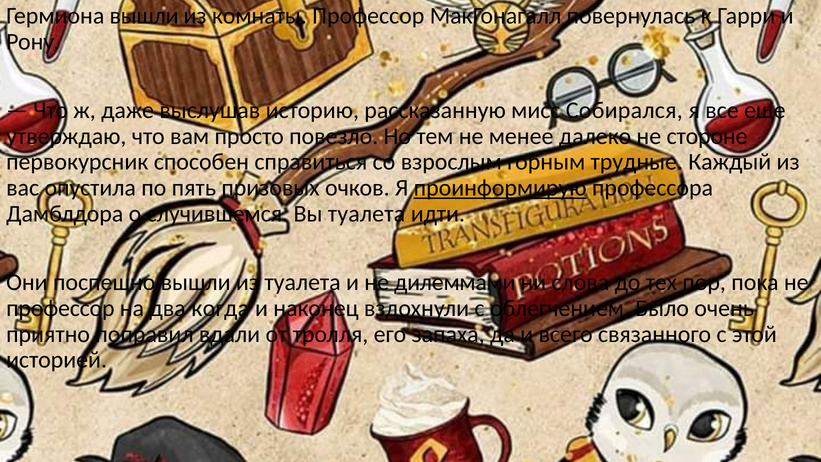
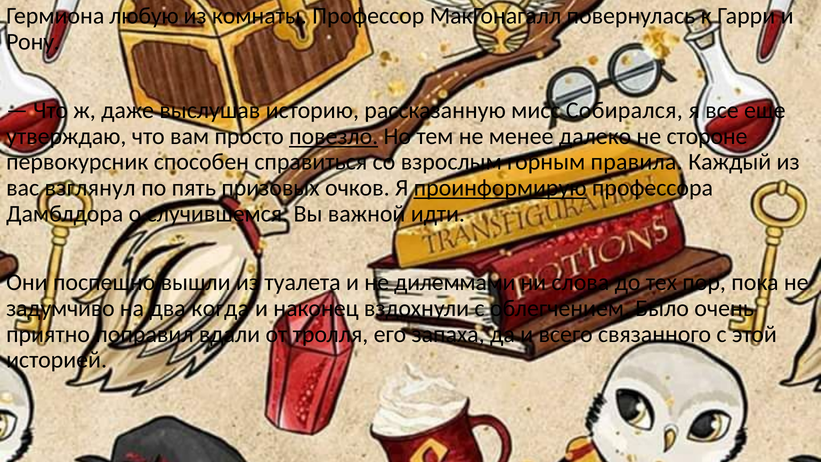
Гермиона вышли: вышли -> любую
повезло underline: none -> present
трудные: трудные -> правила
опустила: опустила -> взглянул
Вы туалета: туалета -> важной
профессор at (60, 308): профессор -> задумчиво
